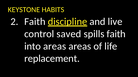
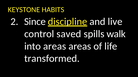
Faith at (35, 22): Faith -> Since
spills faith: faith -> walk
replacement: replacement -> transformed
